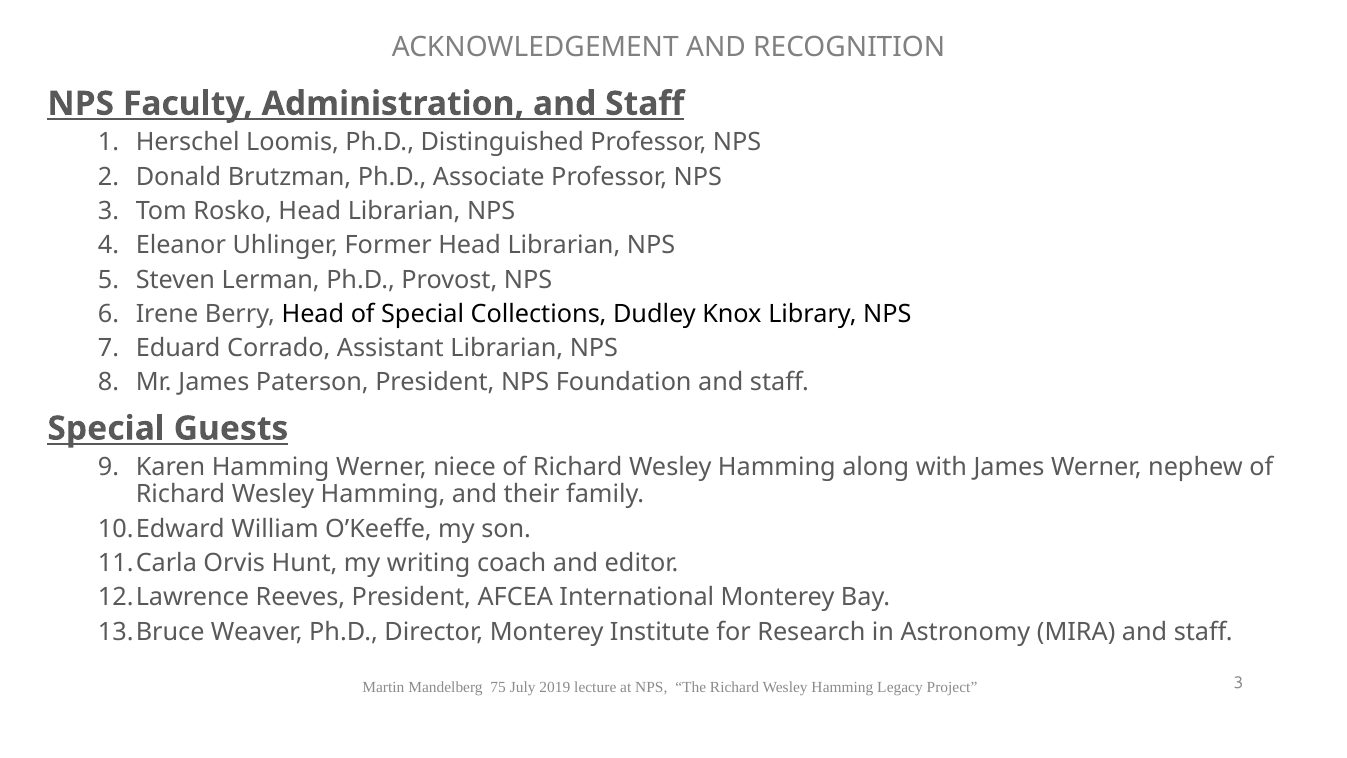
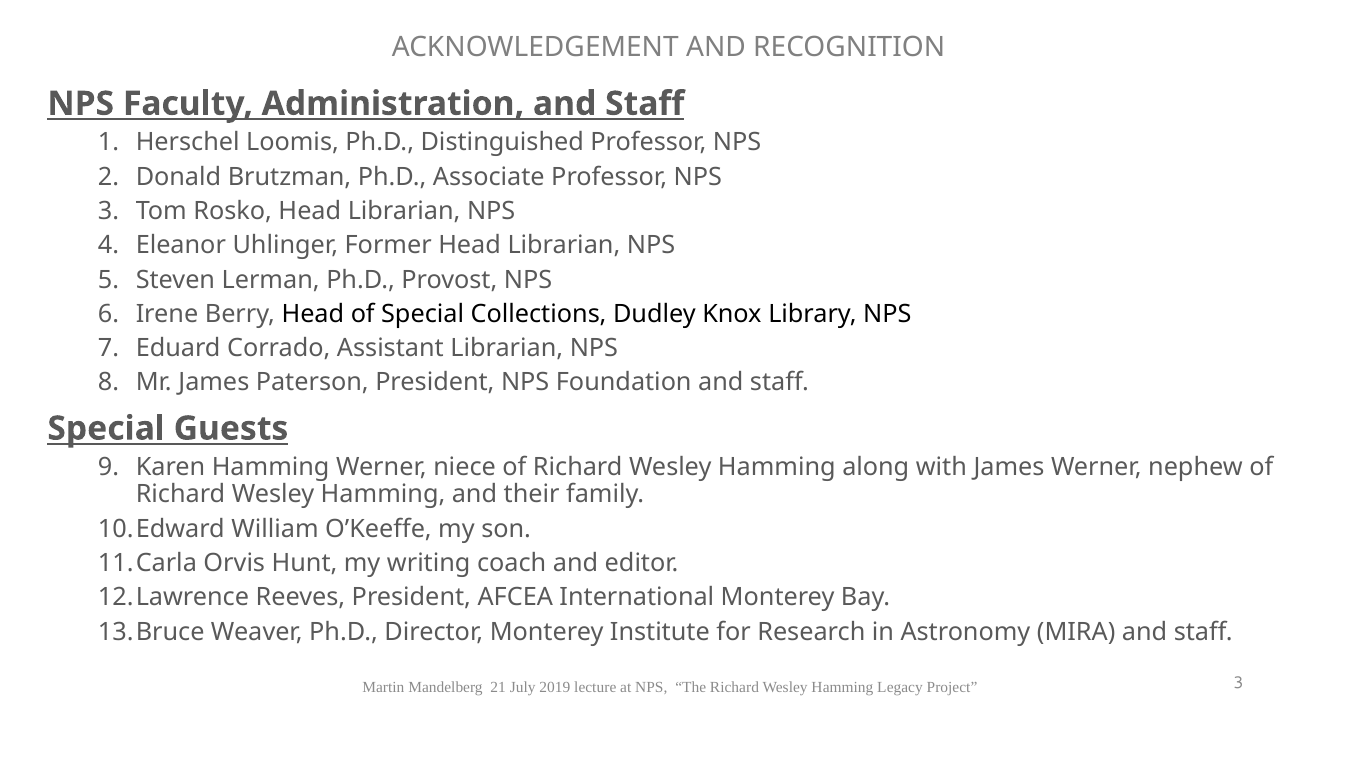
75: 75 -> 21
